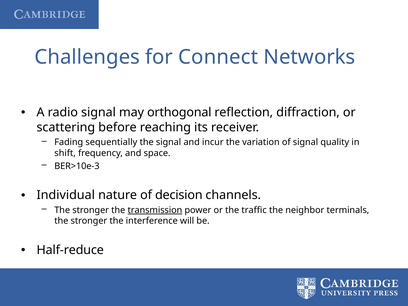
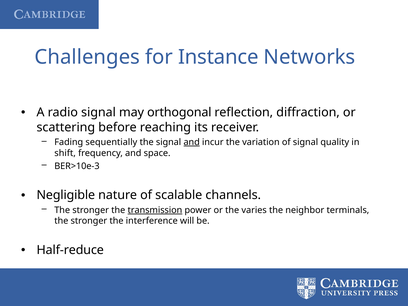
Connect: Connect -> Instance
and at (192, 142) underline: none -> present
Individual: Individual -> Negligible
decision: decision -> scalable
traffic: traffic -> varies
